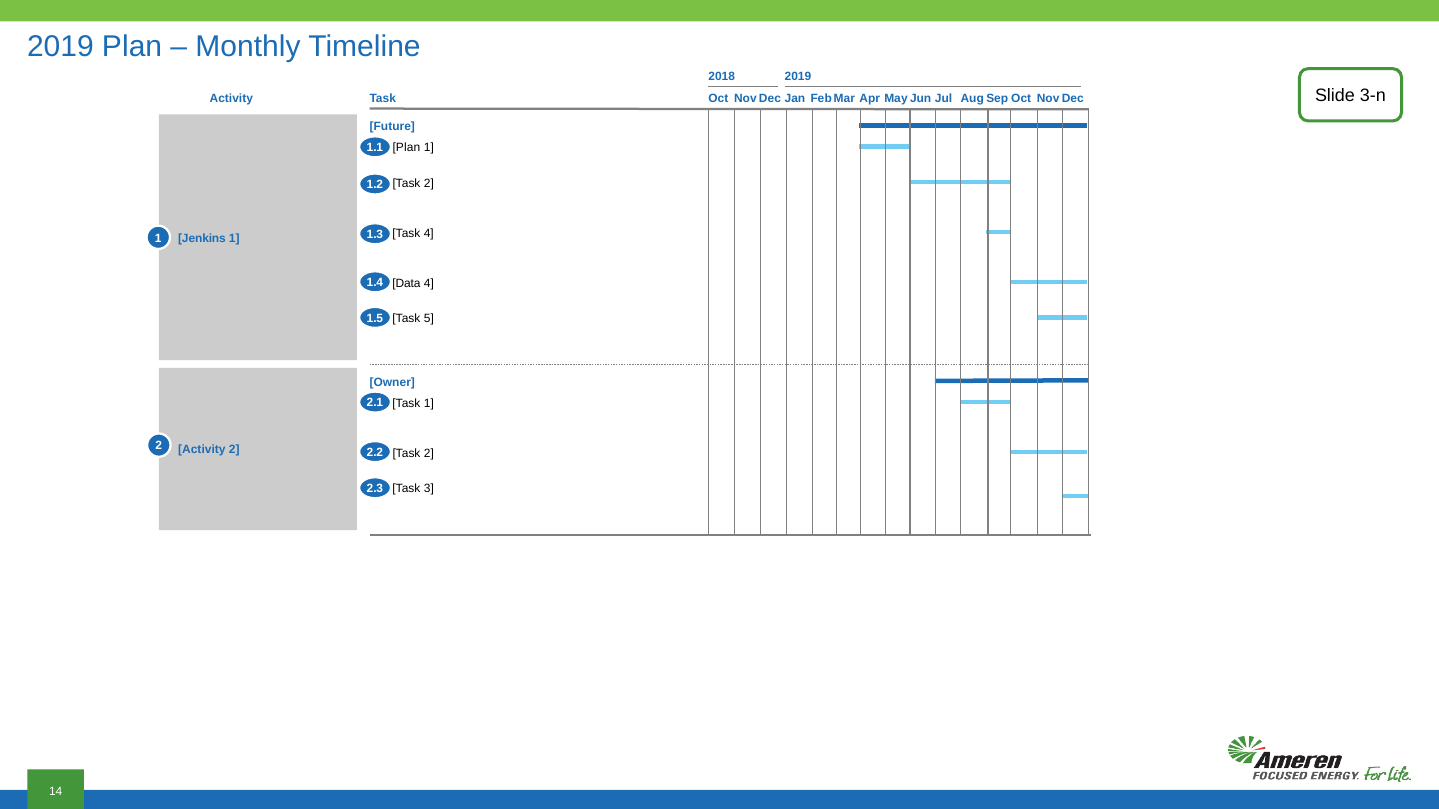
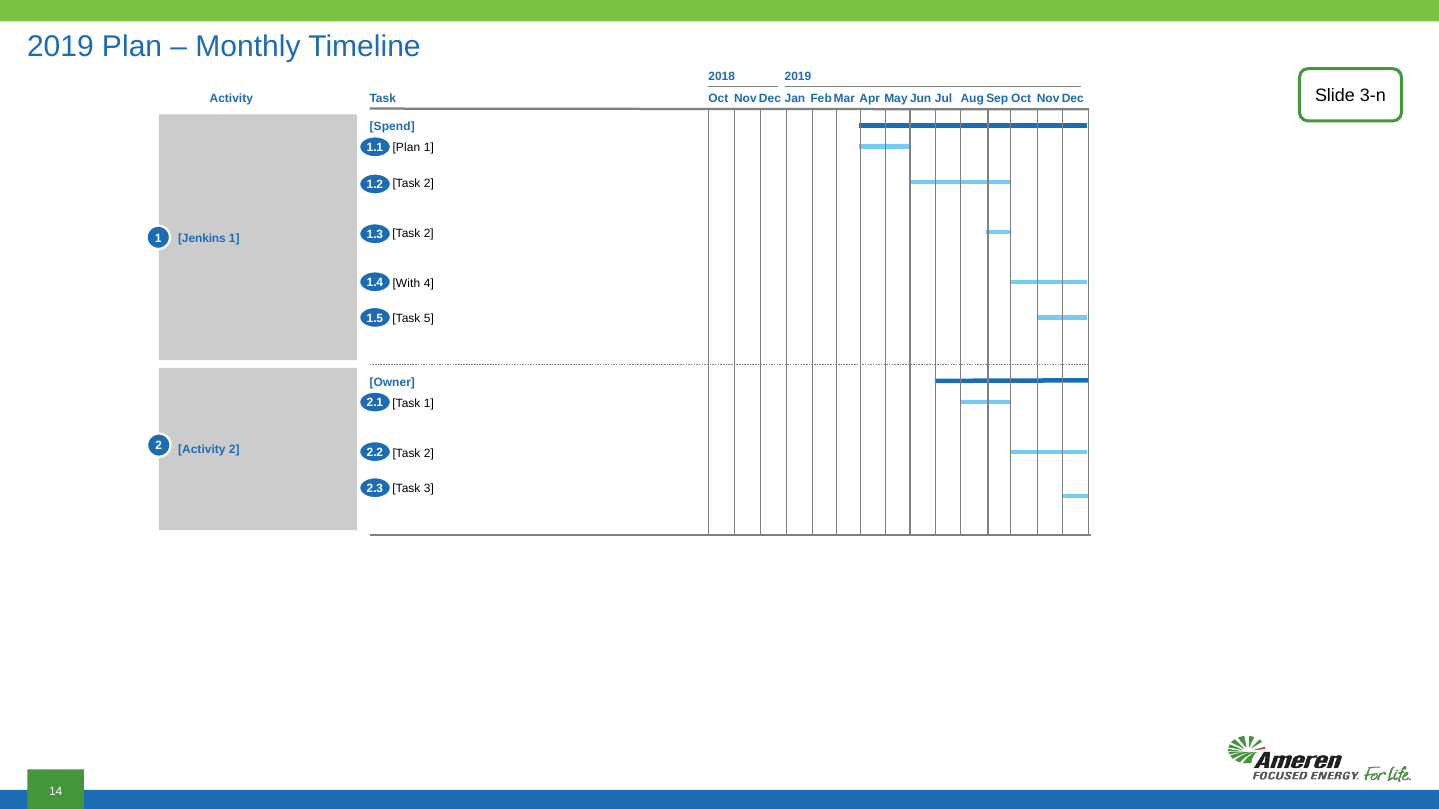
Future: Future -> Spend
4 at (429, 233): 4 -> 2
Data: Data -> With
